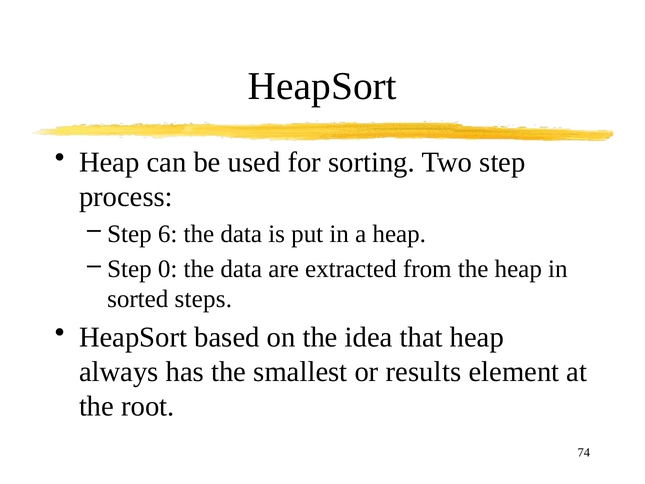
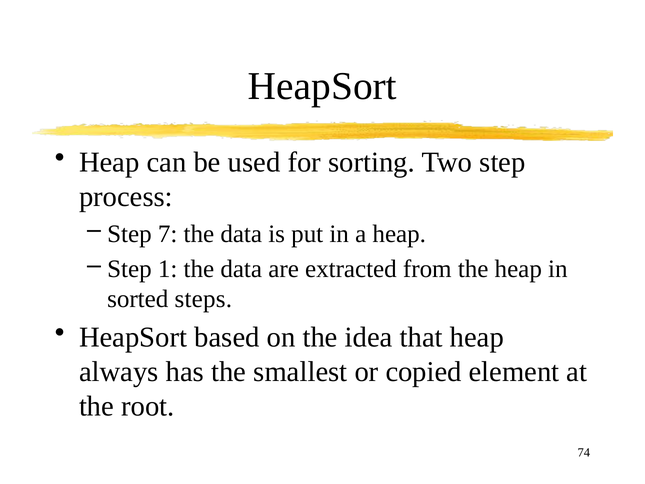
6: 6 -> 7
0: 0 -> 1
results: results -> copied
